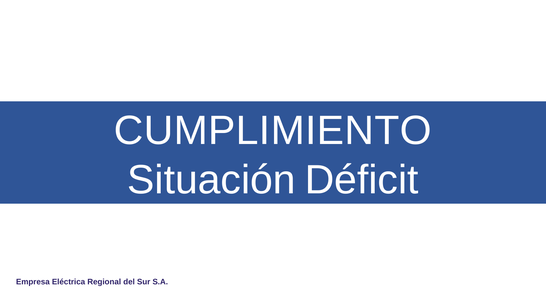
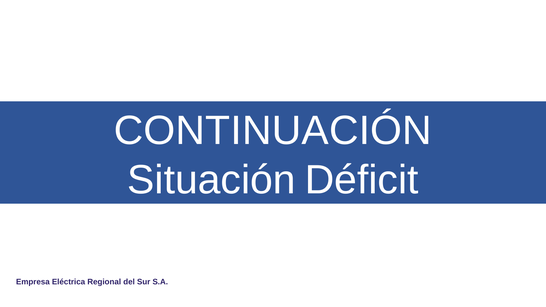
CUMPLIMIENTO: CUMPLIMIENTO -> CONTINUACIÓN
